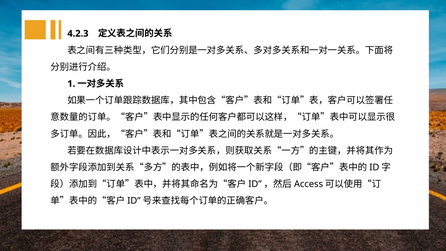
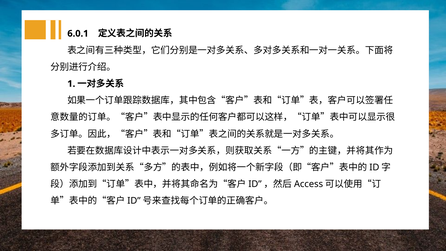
4.2.3: 4.2.3 -> 6.0.1
